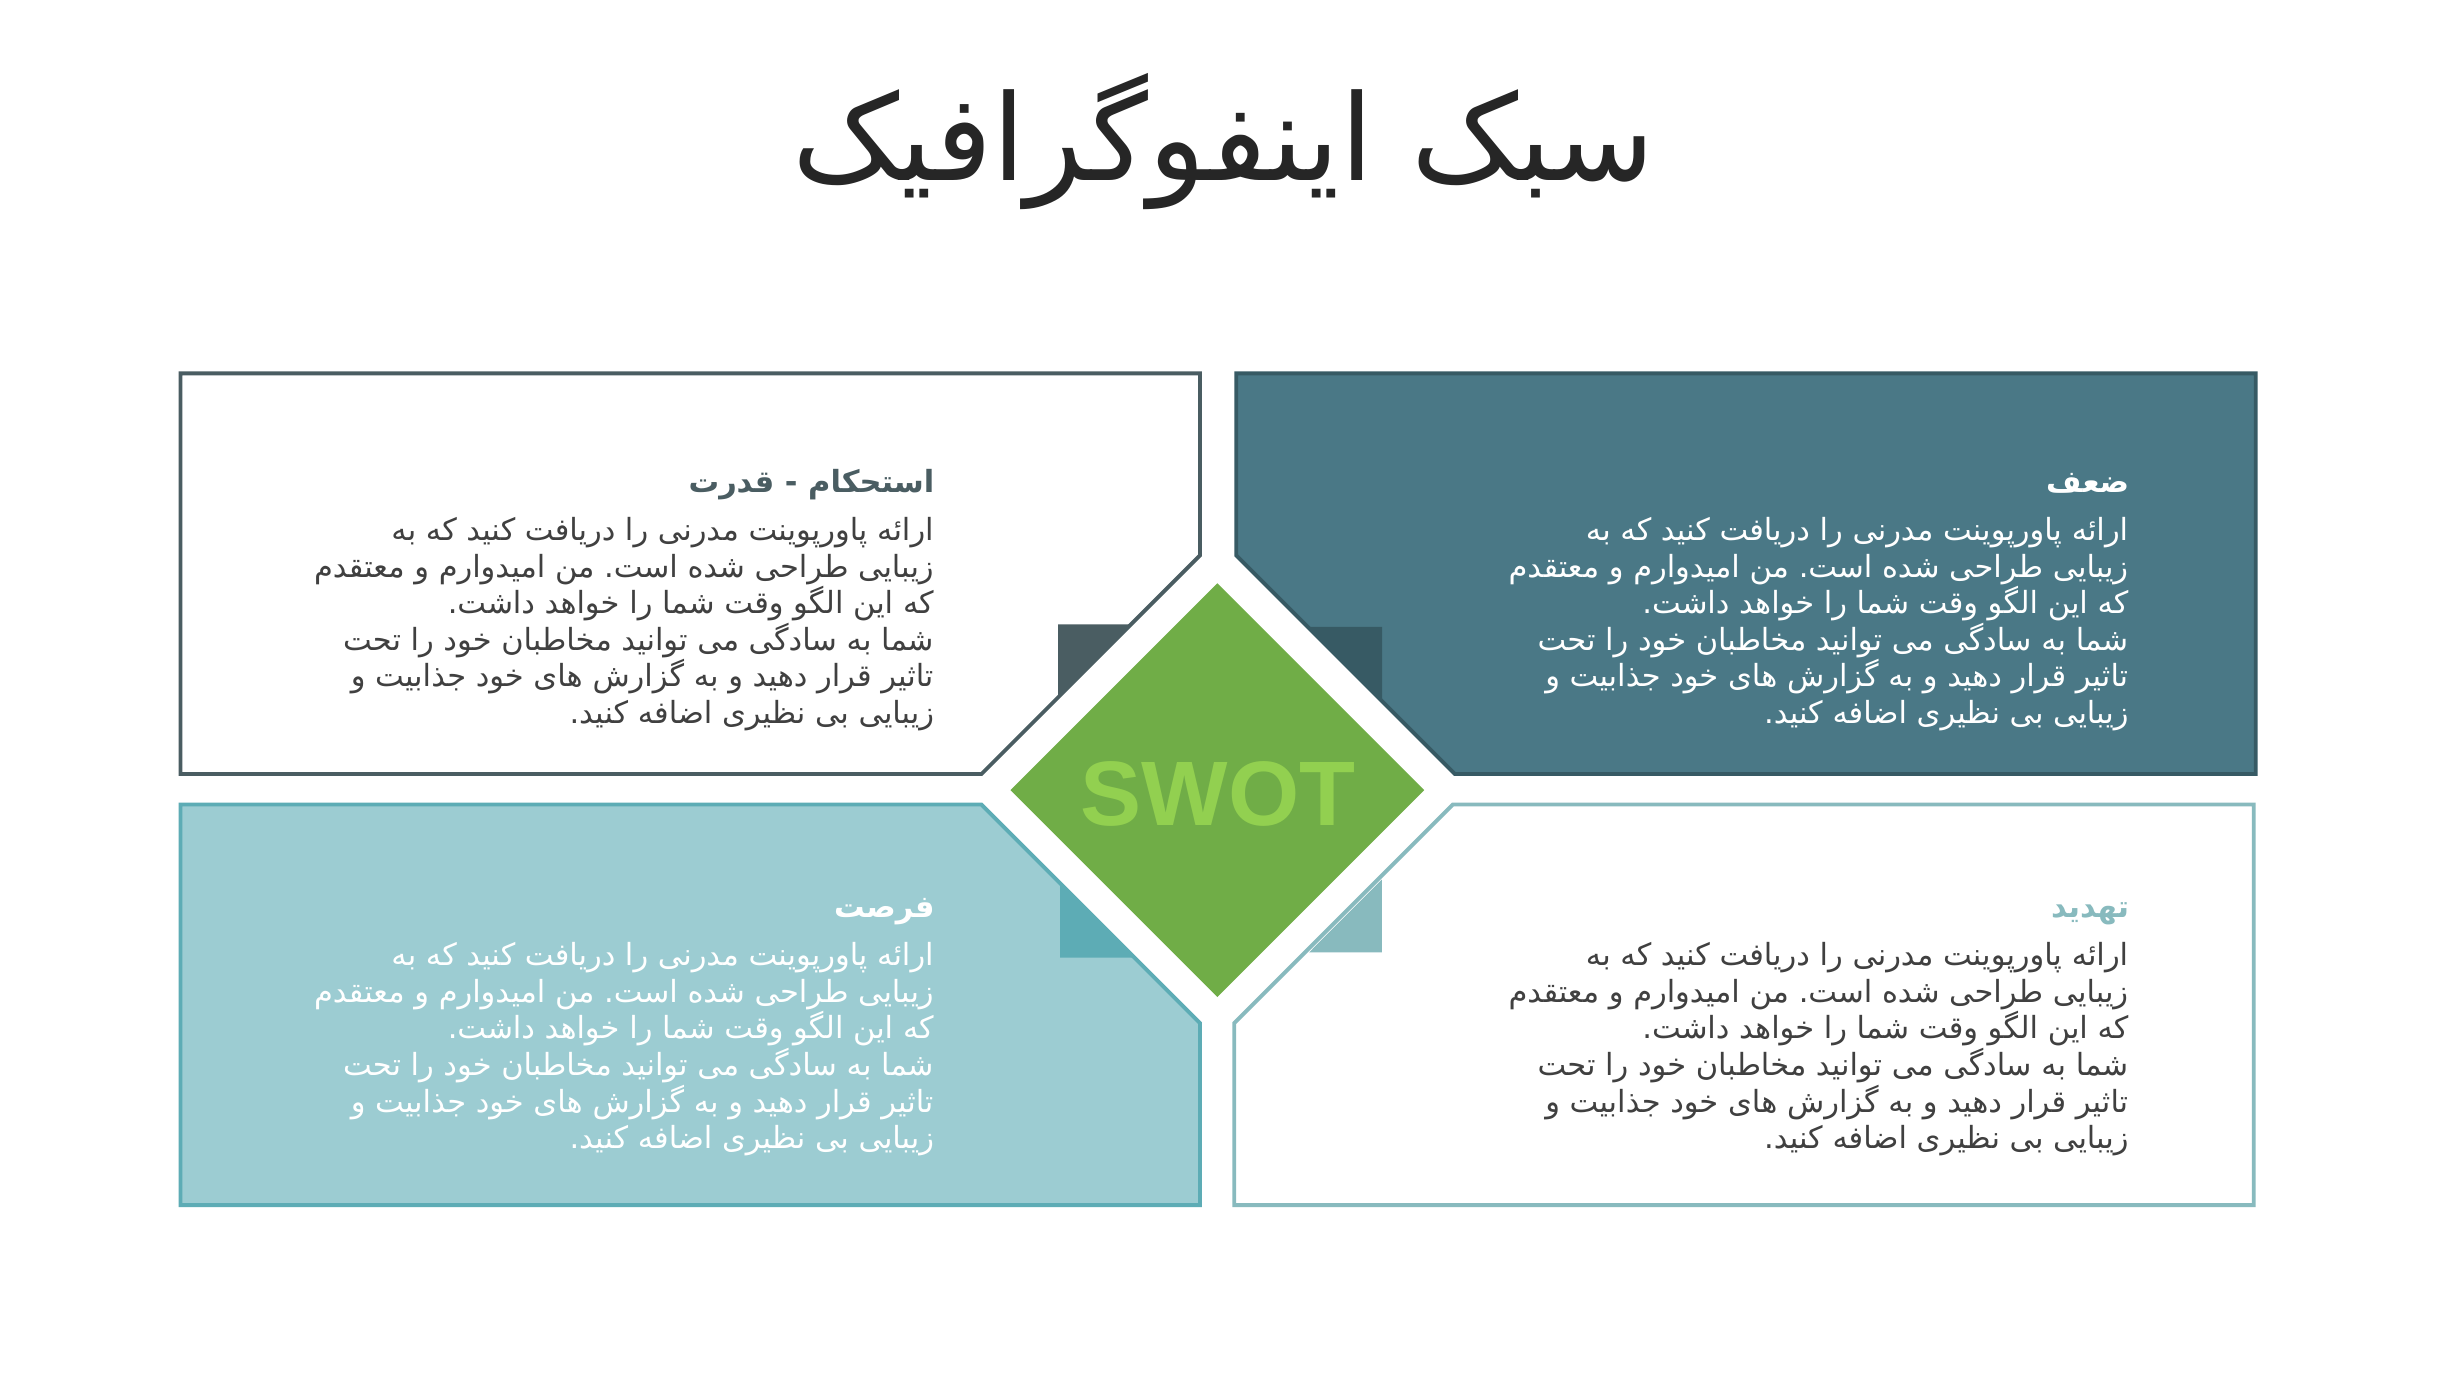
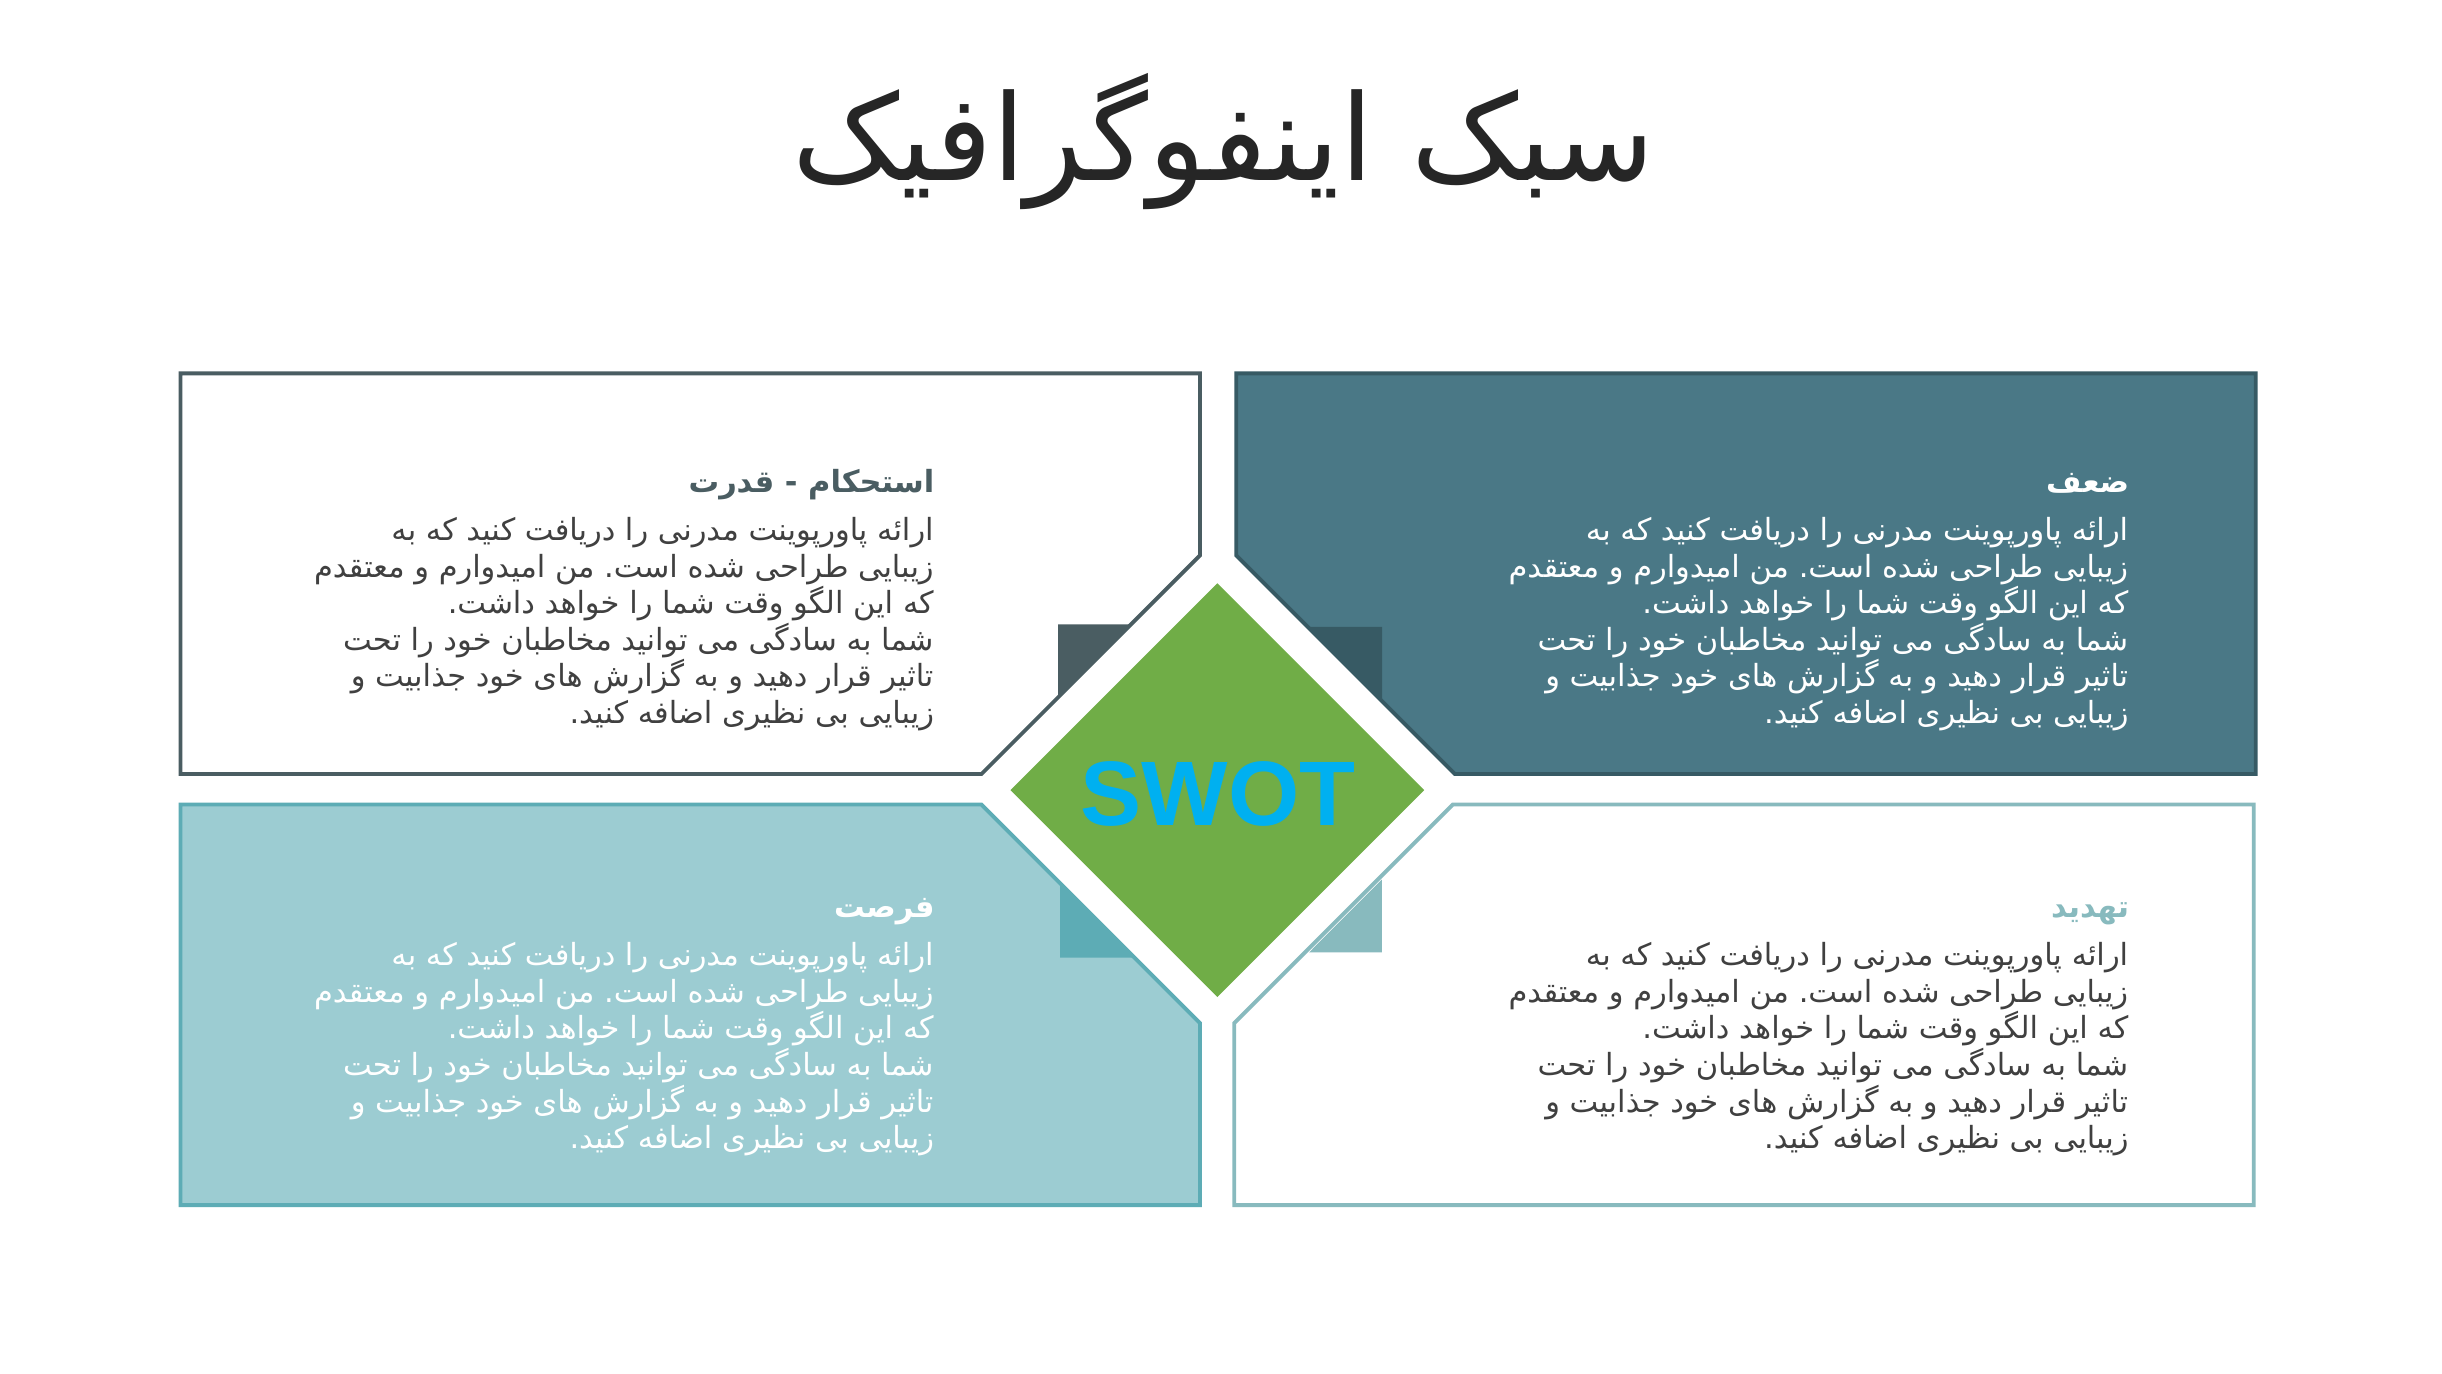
SWOT colour: light green -> light blue
